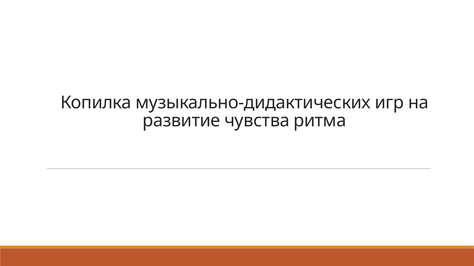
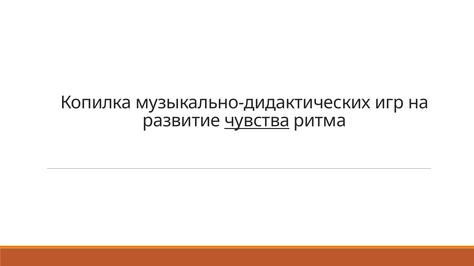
чувства underline: none -> present
